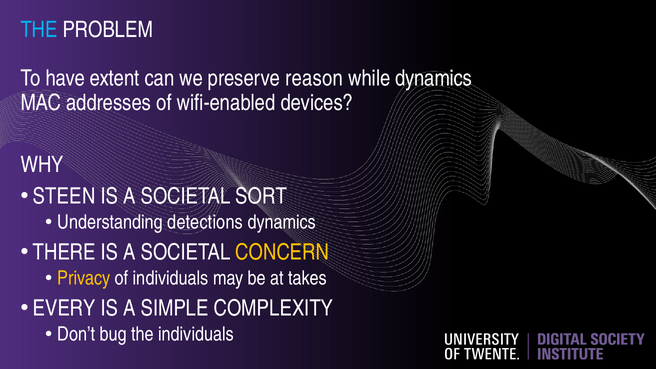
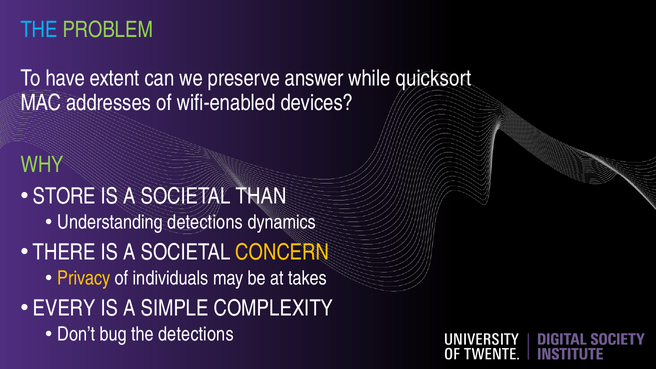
PROBLEM colour: white -> light green
reason: reason -> answer
while dynamics: dynamics -> quicksort
WHY colour: white -> light green
STEEN: STEEN -> STORE
SORT: SORT -> THAN
the individuals: individuals -> detections
